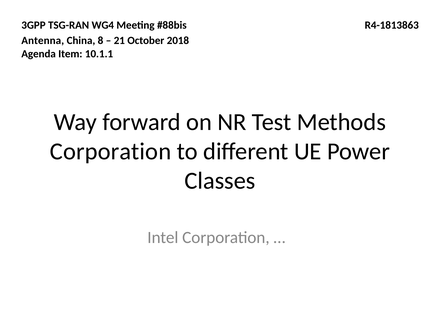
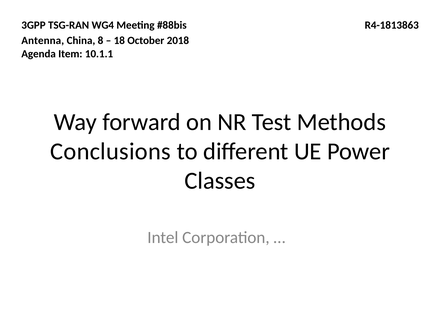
21: 21 -> 18
Corporation at (111, 151): Corporation -> Conclusions
